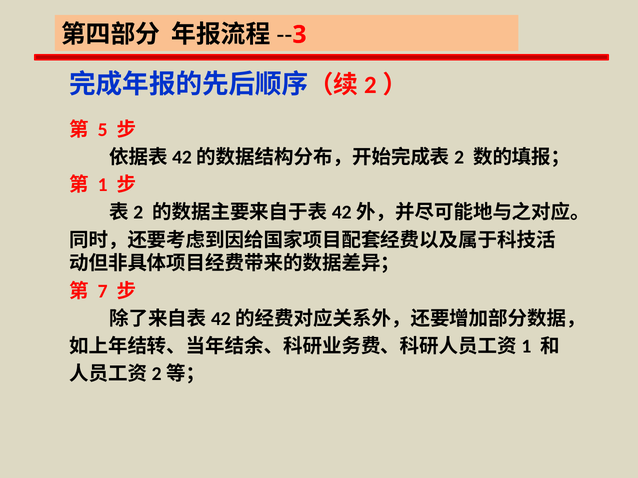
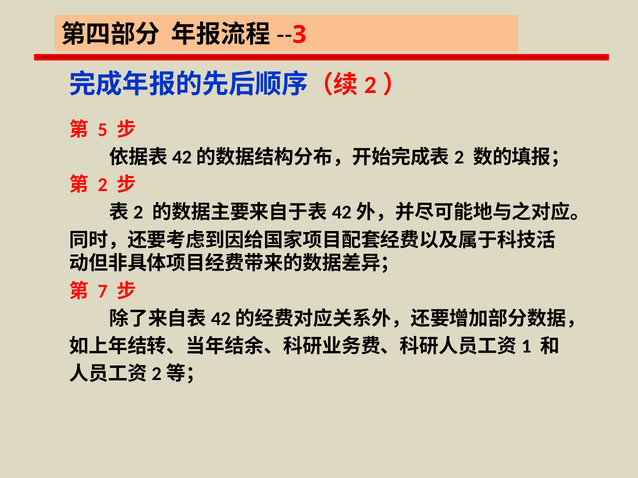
1: 1 -> 2
